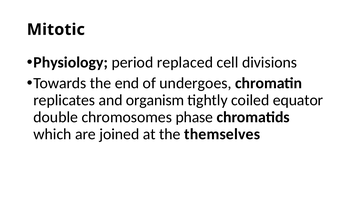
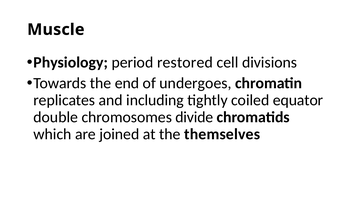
Mitotic: Mitotic -> Muscle
replaced: replaced -> restored
organism: organism -> including
phase: phase -> divide
